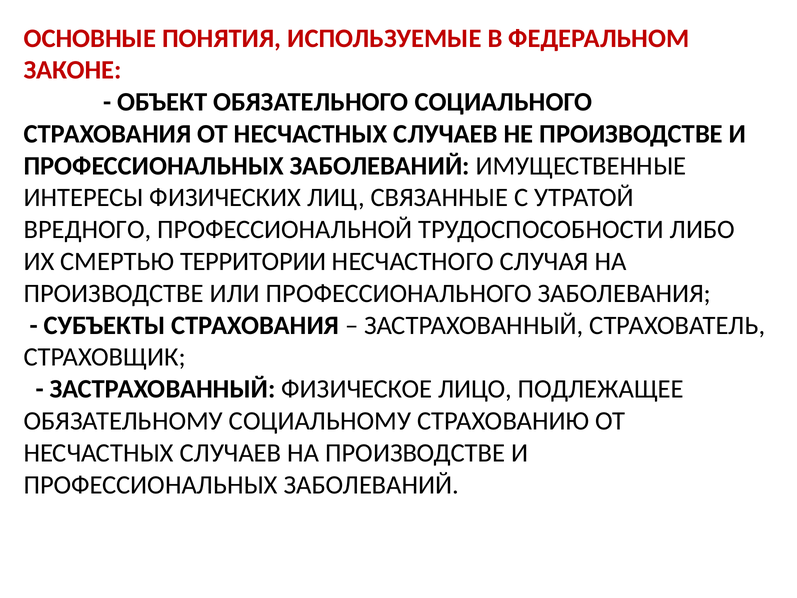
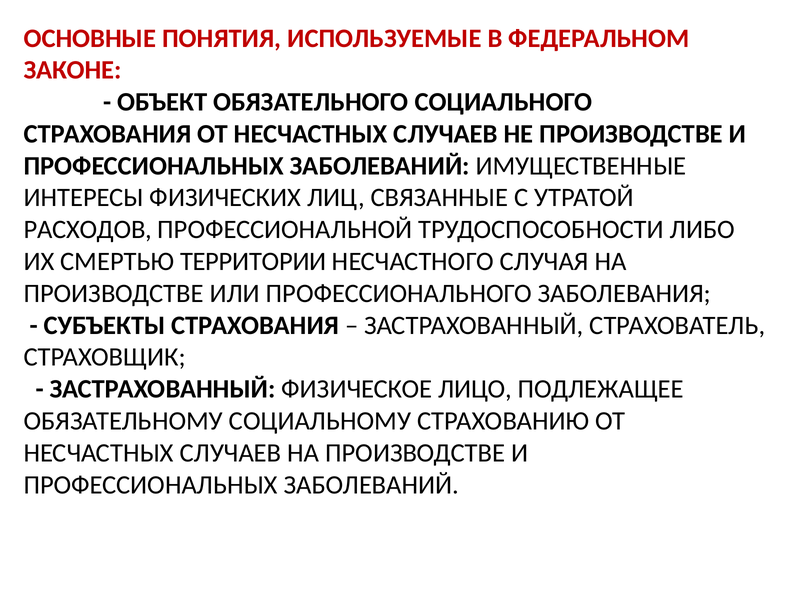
ВРЕДНОГО: ВРЕДНОГО -> РАСХОДОВ
